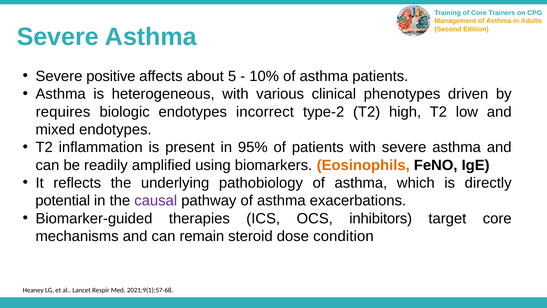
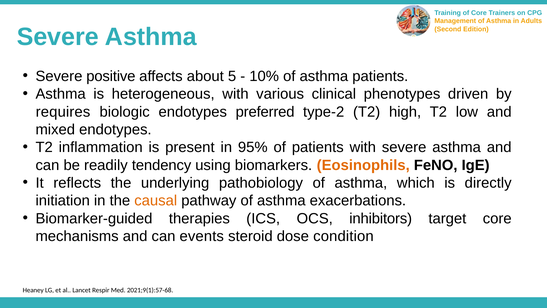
incorrect: incorrect -> preferred
amplified: amplified -> tendency
potential: potential -> initiation
causal colour: purple -> orange
remain: remain -> events
